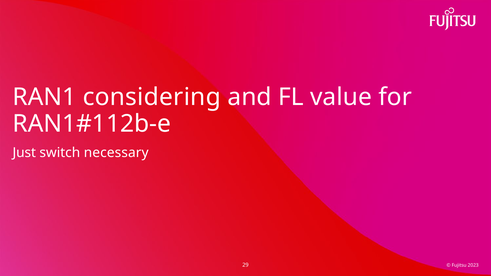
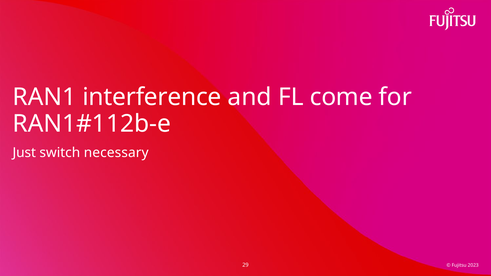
considering: considering -> interference
value: value -> come
